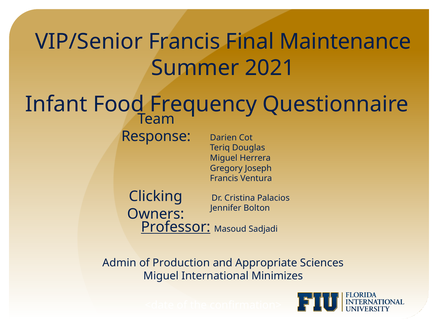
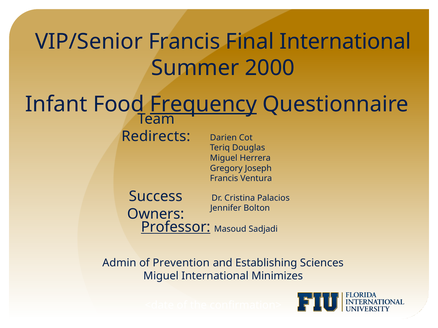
Final Maintenance: Maintenance -> International
2021: 2021 -> 2000
Frequency underline: none -> present
Response: Response -> Redirects
Clicking: Clicking -> Success
Production: Production -> Prevention
Appropriate: Appropriate -> Establishing
